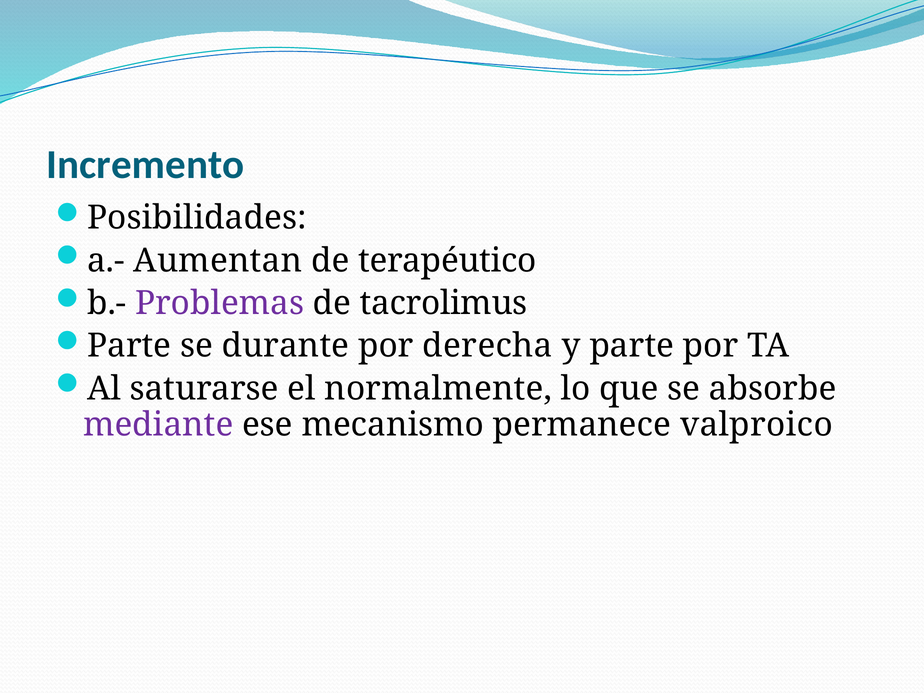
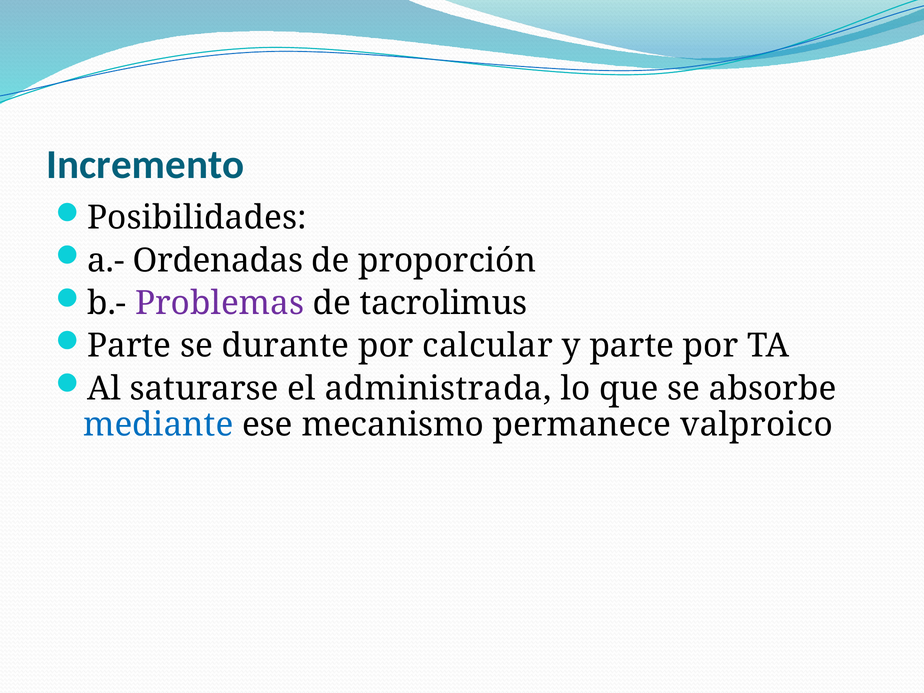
Aumentan: Aumentan -> Ordenadas
terapéutico: terapéutico -> proporción
derecha: derecha -> calcular
normalmente: normalmente -> administrada
mediante colour: purple -> blue
